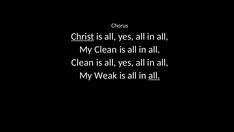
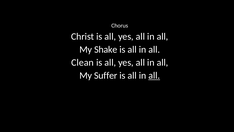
Christ underline: present -> none
My Clean: Clean -> Shake
Weak: Weak -> Suffer
